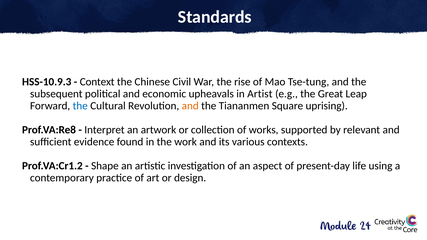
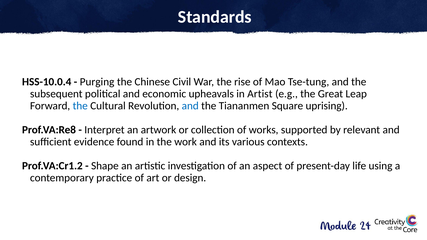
HSS-10.9.3: HSS-10.9.3 -> HSS-10.0.4
Context: Context -> Purging
and at (190, 106) colour: orange -> blue
